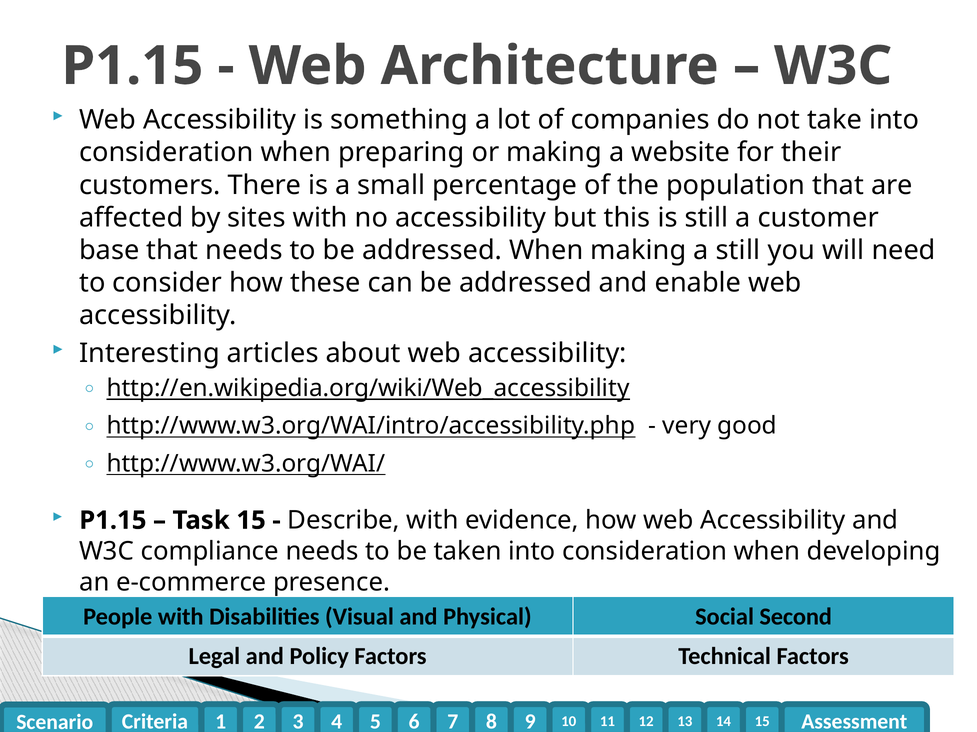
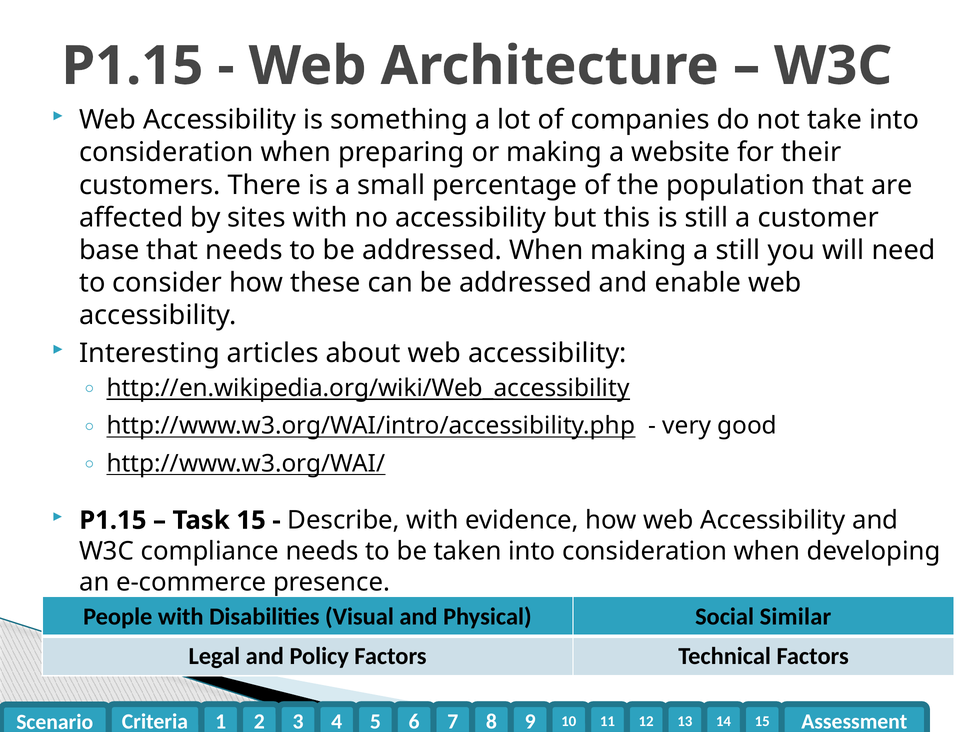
Second: Second -> Similar
